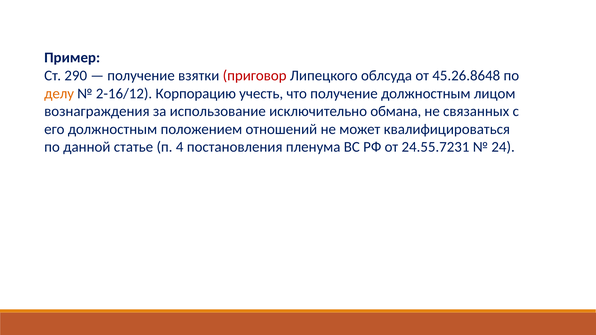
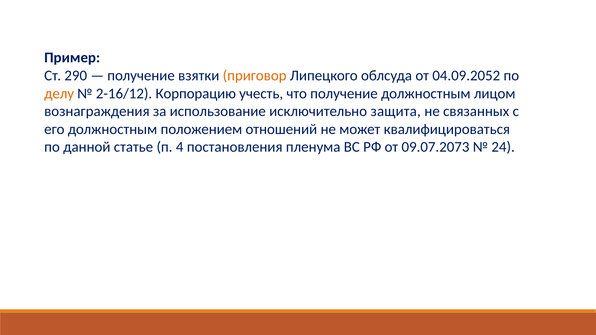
приговор colour: red -> orange
45.26.8648: 45.26.8648 -> 04.09.2052
обмана: обмана -> защита
24.55.7231: 24.55.7231 -> 09.07.2073
